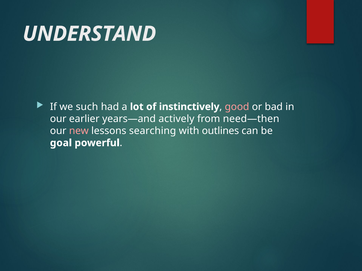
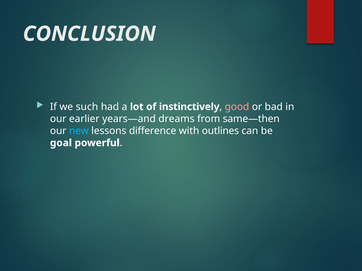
UNDERSTAND: UNDERSTAND -> CONCLUSION
actively: actively -> dreams
need—then: need—then -> same—then
new colour: pink -> light blue
searching: searching -> difference
